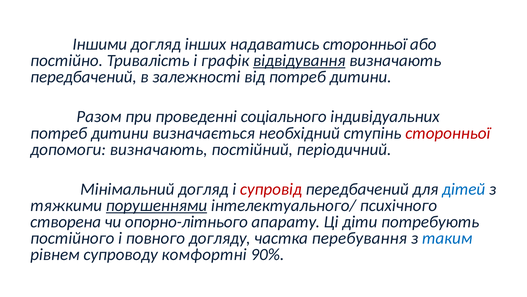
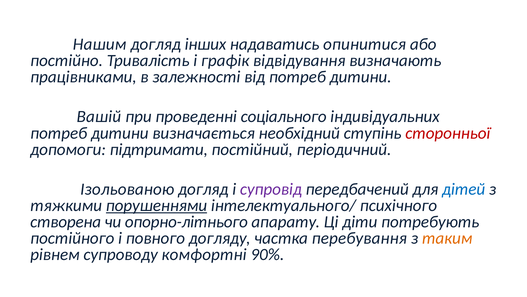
Іншими: Іншими -> Нашим
надаватись сторонньої: сторонньої -> опинитися
відвідування underline: present -> none
передбачений at (83, 77): передбачений -> працівниками
Разом: Разом -> Вашій
допомоги визначають: визначають -> підтримати
Мінімальний: Мінімальний -> Ізольованою
супровід colour: red -> purple
таким colour: blue -> orange
